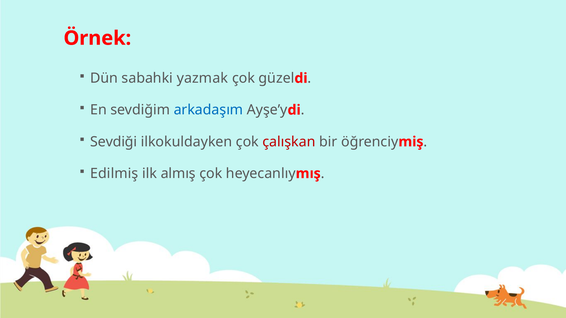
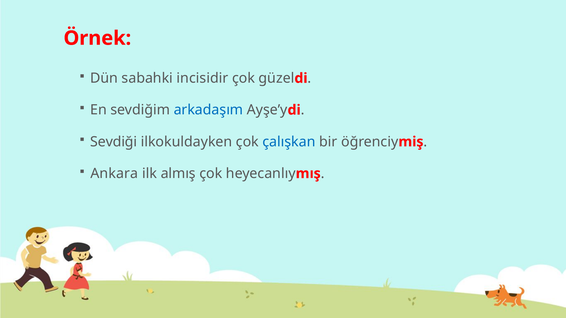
yazmak: yazmak -> incisidir
çalışkan colour: red -> blue
Edilmiş: Edilmiş -> Ankara
